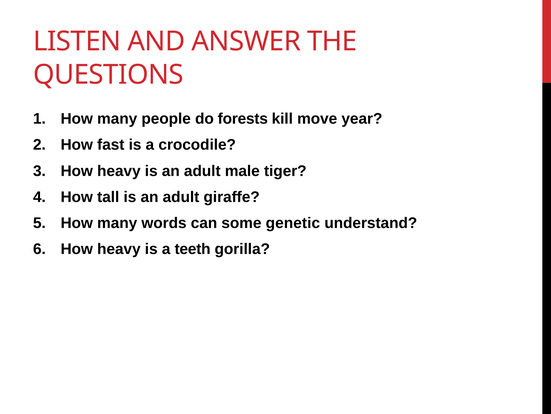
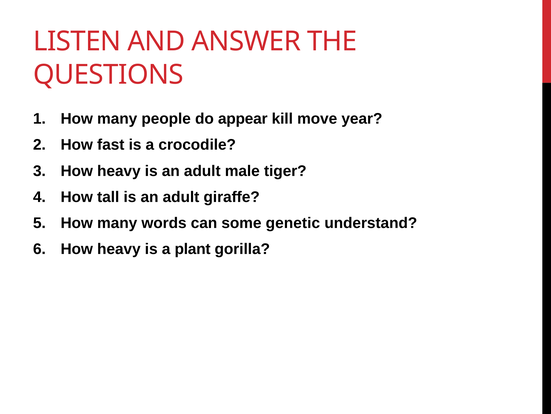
forests: forests -> appear
teeth: teeth -> plant
